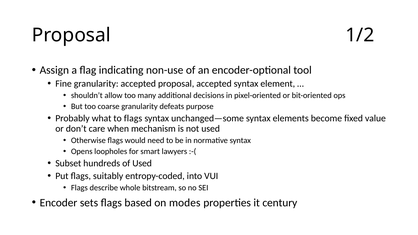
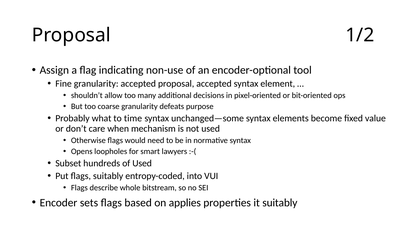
to flags: flags -> time
modes: modes -> applies
it century: century -> suitably
